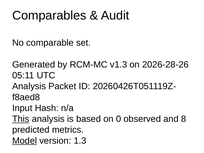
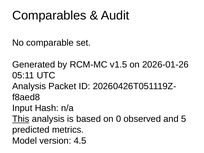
v1.3: v1.3 -> v1.5
2026-28-26: 2026-28-26 -> 2026-01-26
8: 8 -> 5
Model underline: present -> none
1.3: 1.3 -> 4.5
